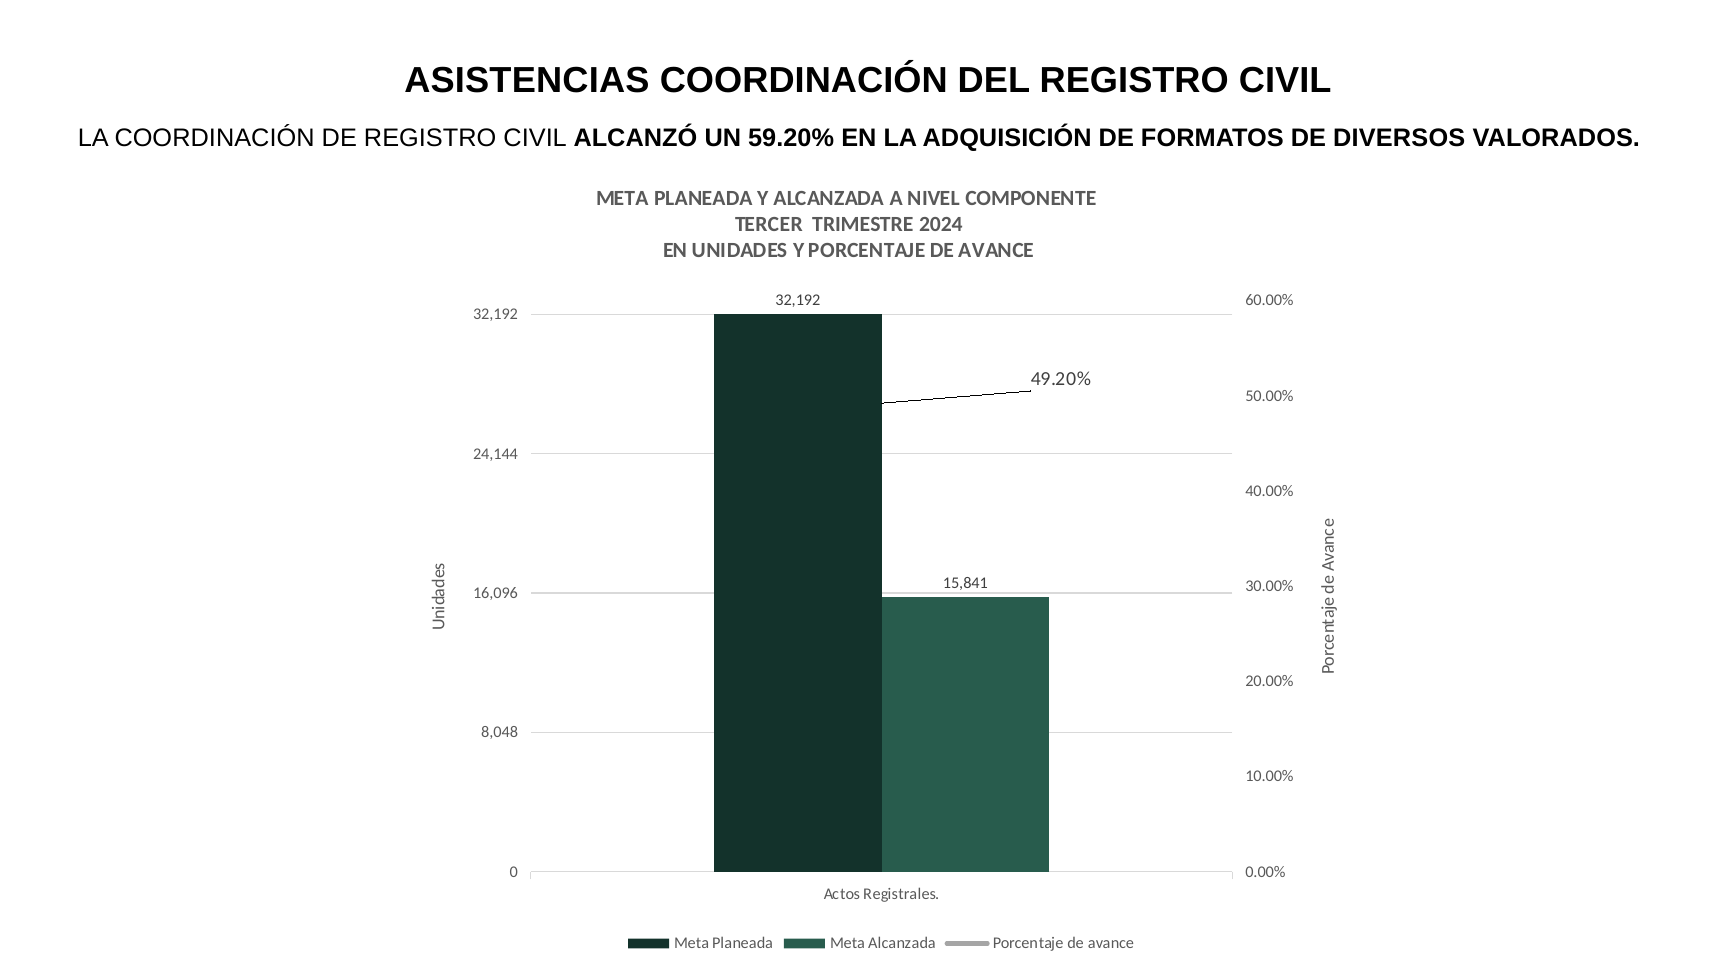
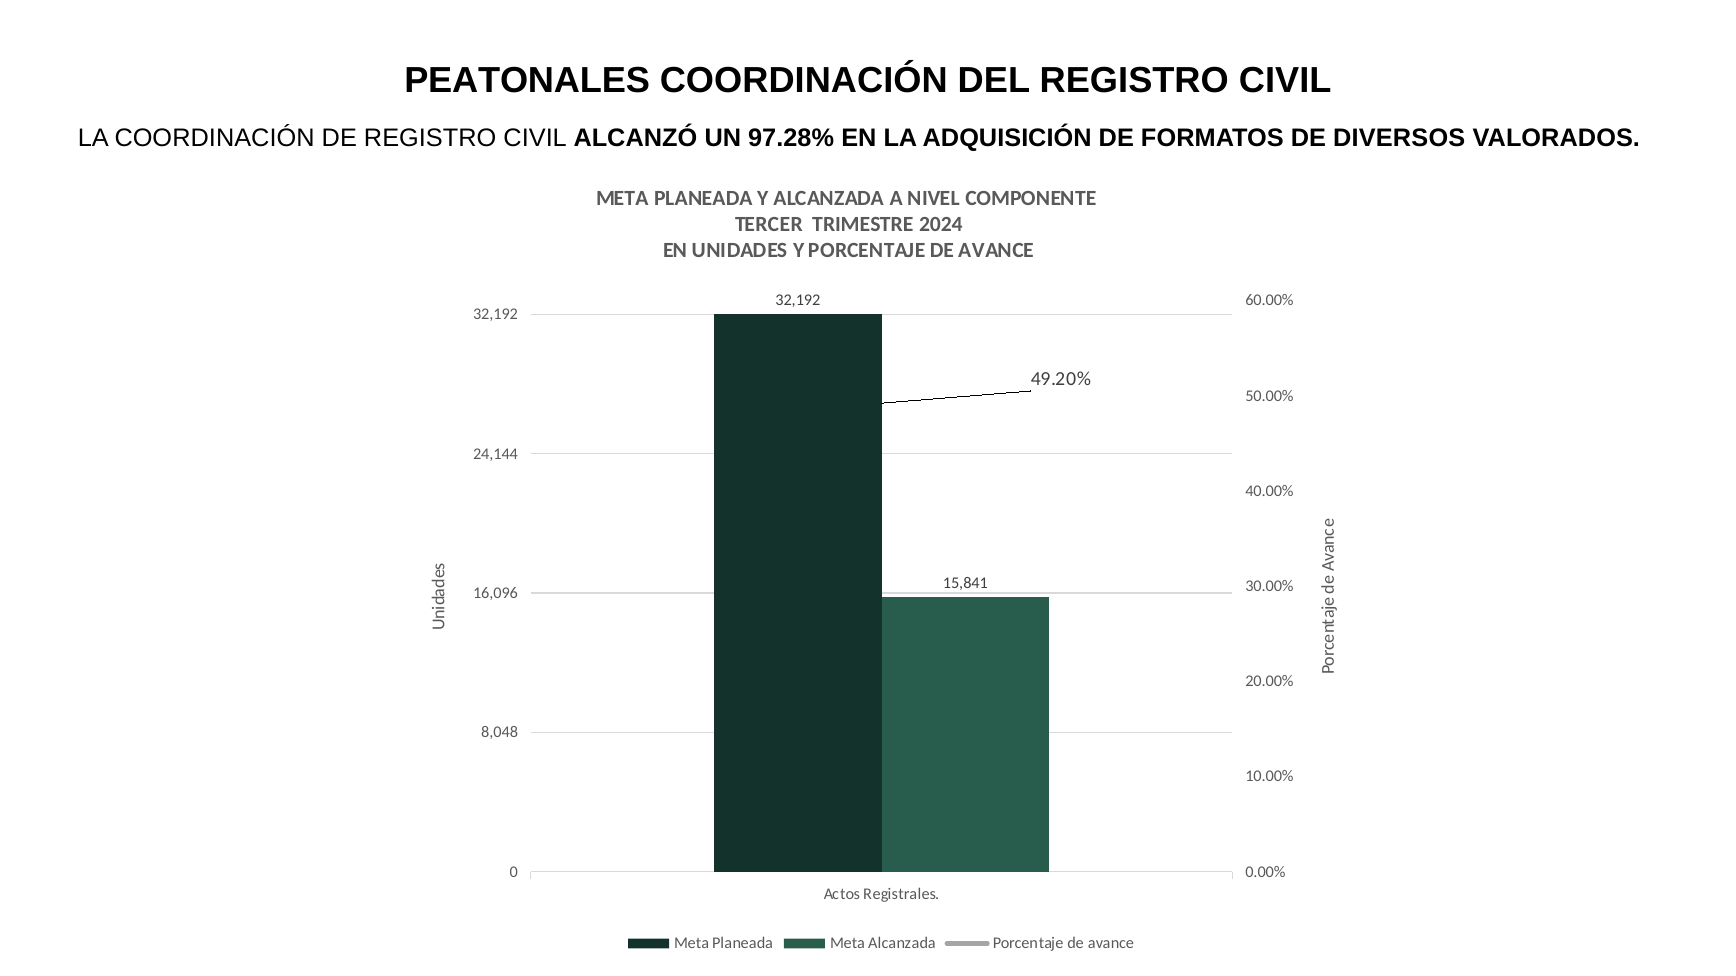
ASISTENCIAS: ASISTENCIAS -> PEATONALES
59.20%: 59.20% -> 97.28%
